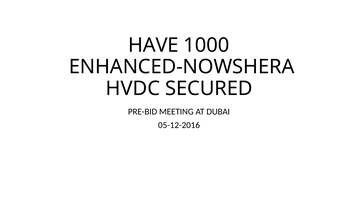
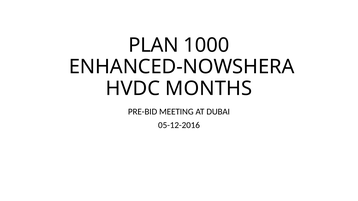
HAVE: HAVE -> PLAN
SECURED: SECURED -> MONTHS
